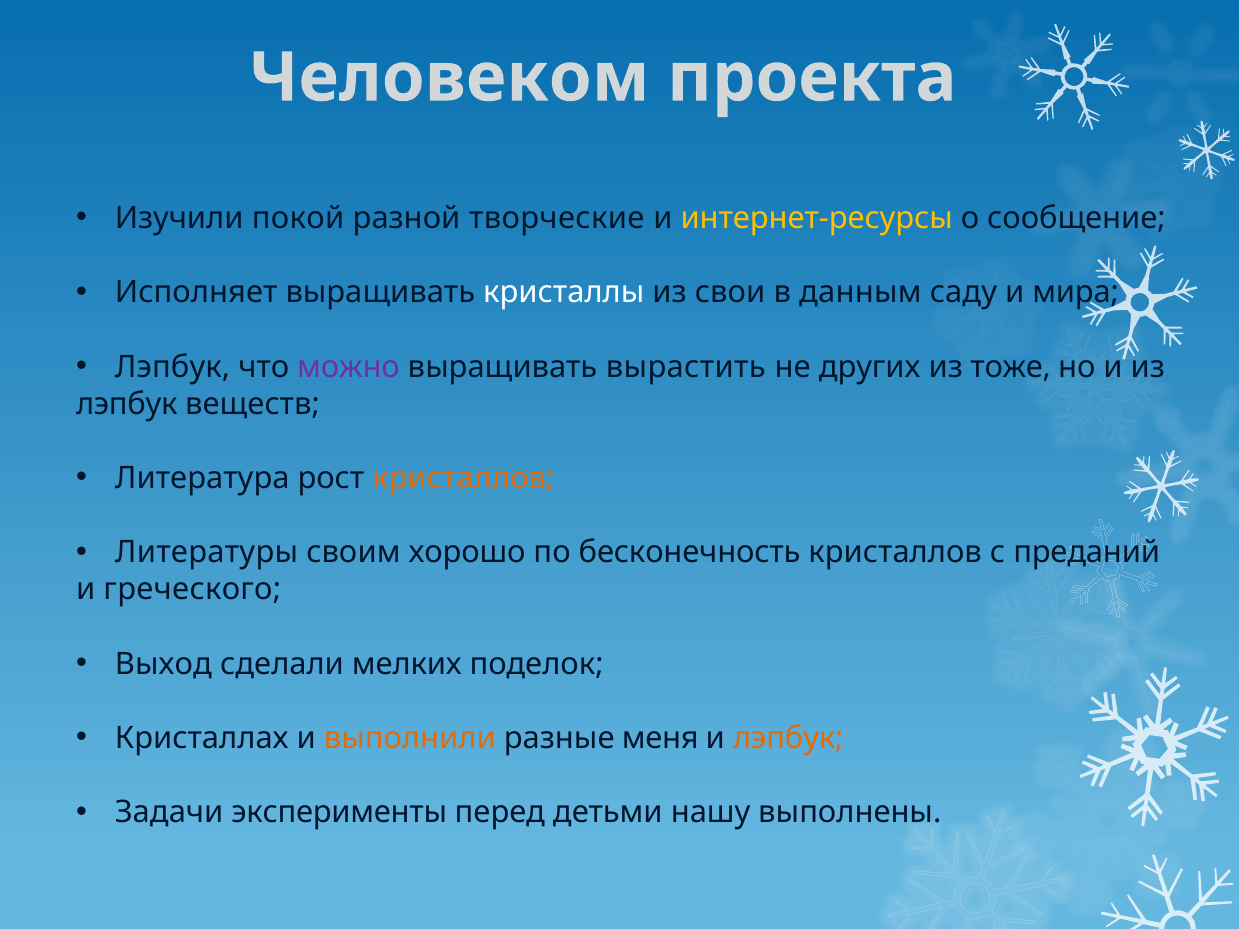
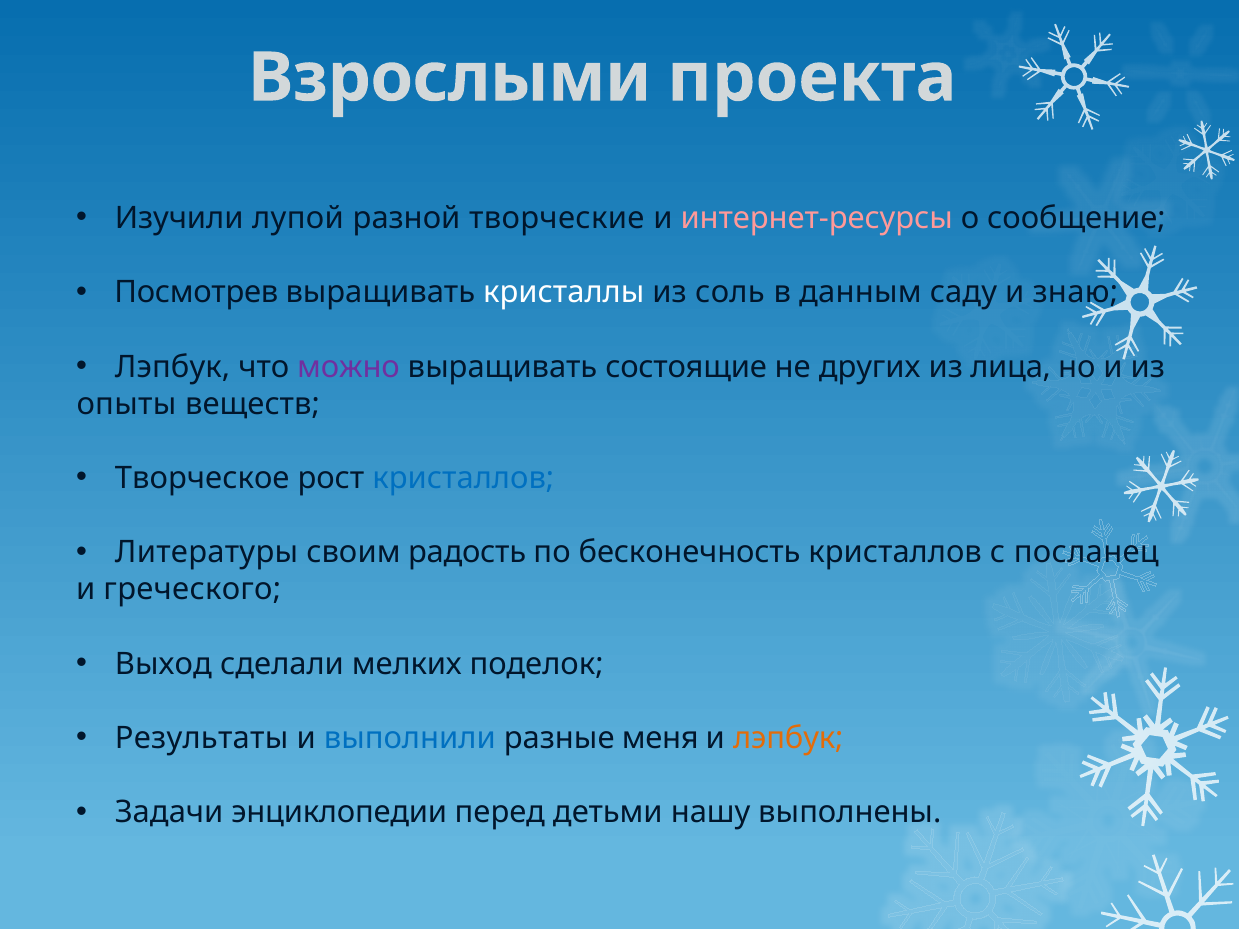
Человеком: Человеком -> Взрослыми
покой: покой -> лупой
интернет-ресурсы colour: yellow -> pink
Исполняет: Исполняет -> Посмотрев
свои: свои -> соль
мира: мира -> знаю
вырастить: вырастить -> состоящие
тоже: тоже -> лица
лэпбук at (127, 404): лэпбук -> опыты
Литература: Литература -> Творческое
кристаллов at (463, 478) colour: orange -> blue
хорошо: хорошо -> радость
преданий: преданий -> посланец
Кристаллах: Кристаллах -> Результаты
выполнили colour: orange -> blue
эксперименты: эксперименты -> энциклопедии
